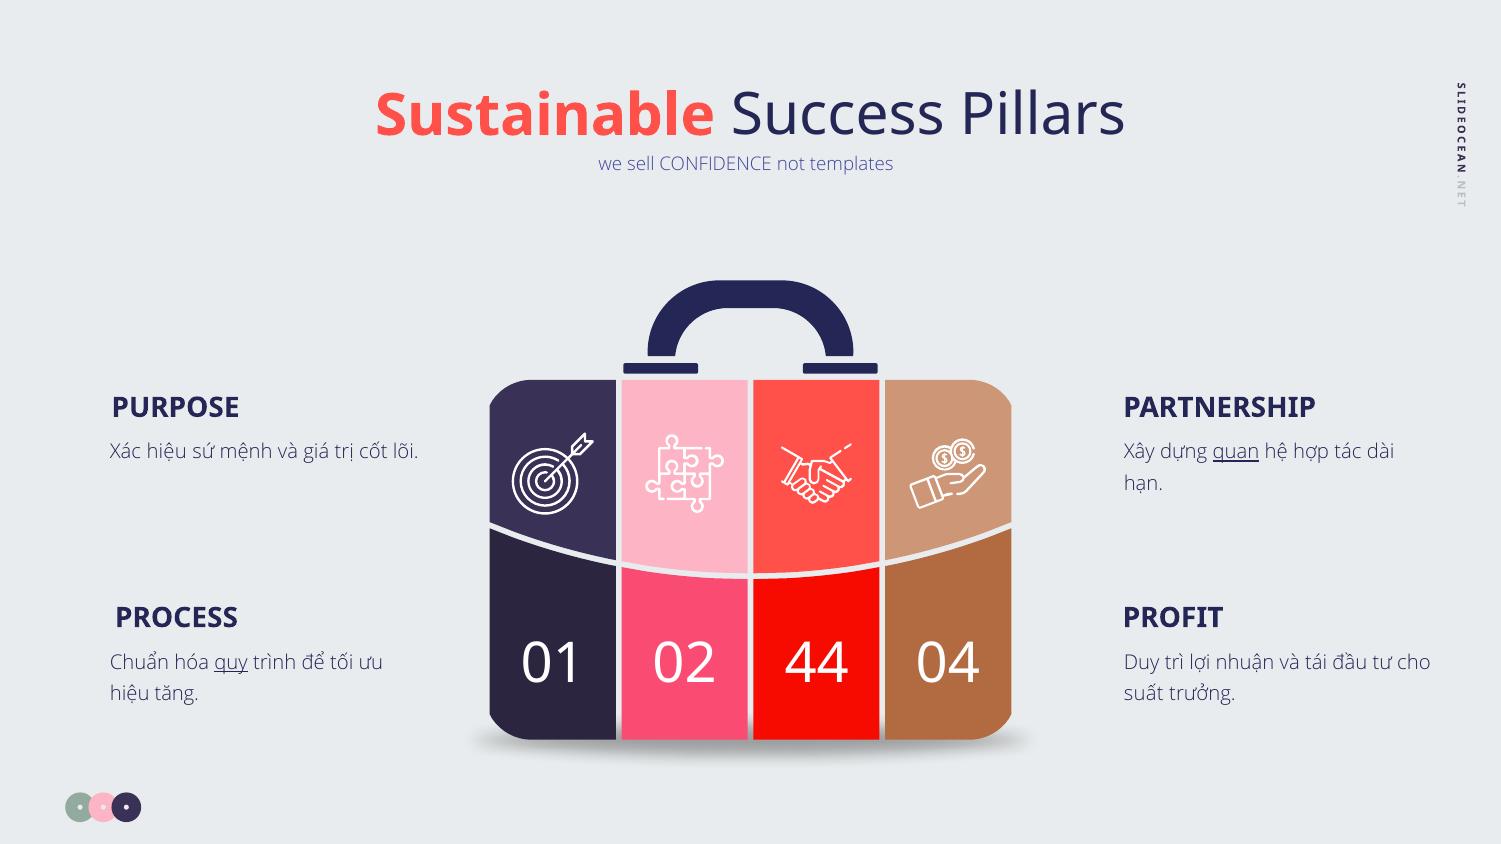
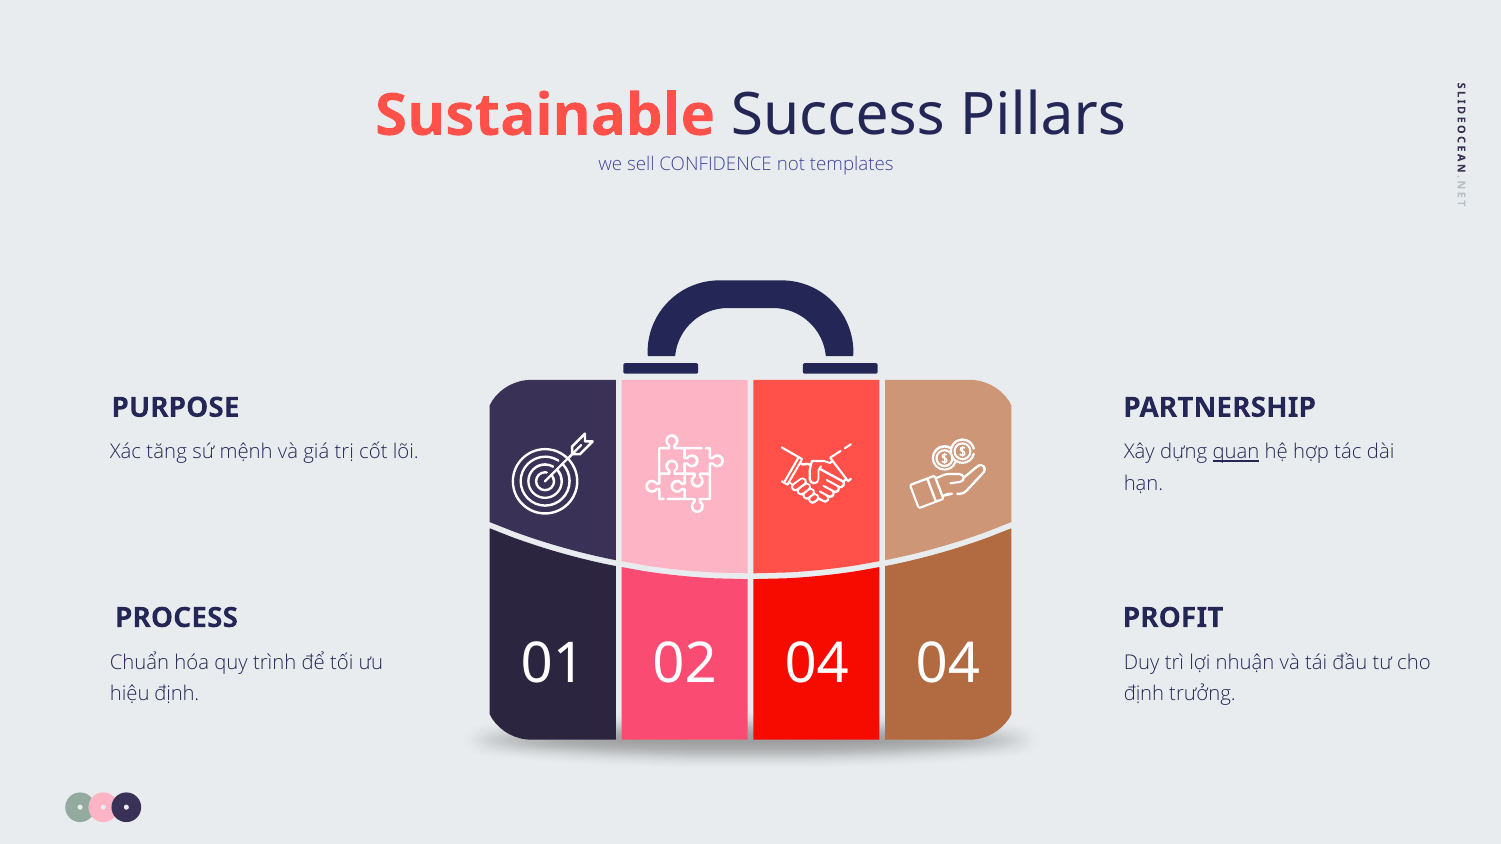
Xác hiệu: hiệu -> tăng
02 44: 44 -> 04
quy underline: present -> none
hiệu tăng: tăng -> định
suất at (1144, 694): suất -> định
